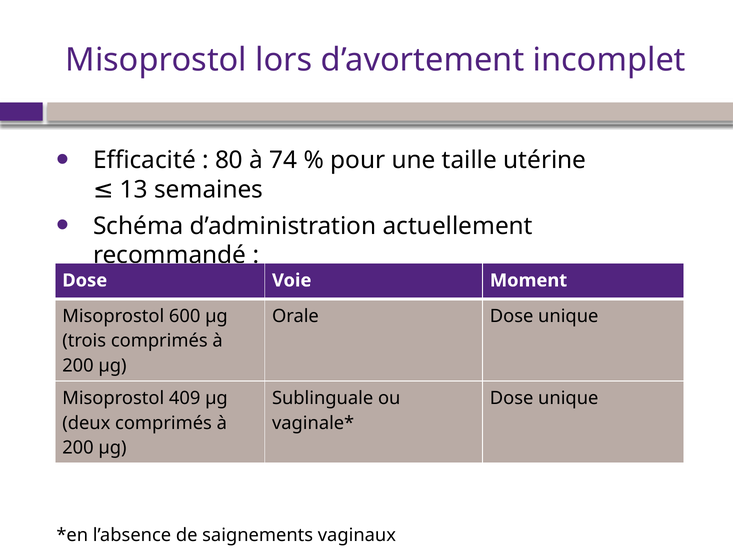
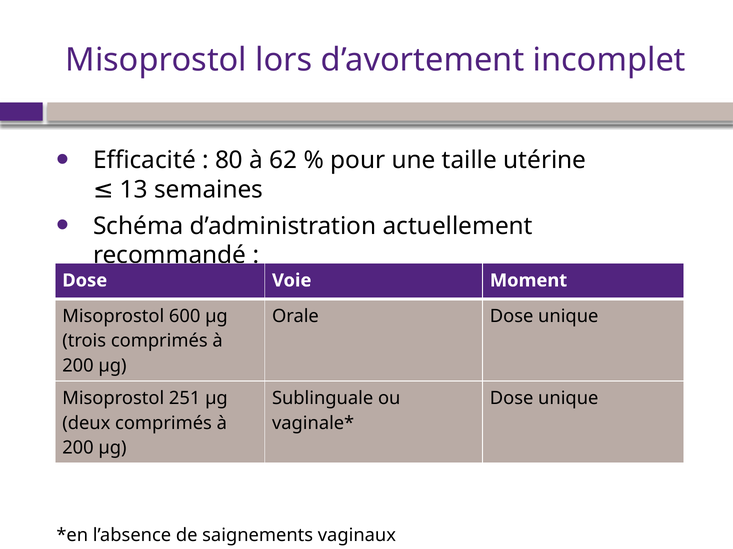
74: 74 -> 62
409: 409 -> 251
